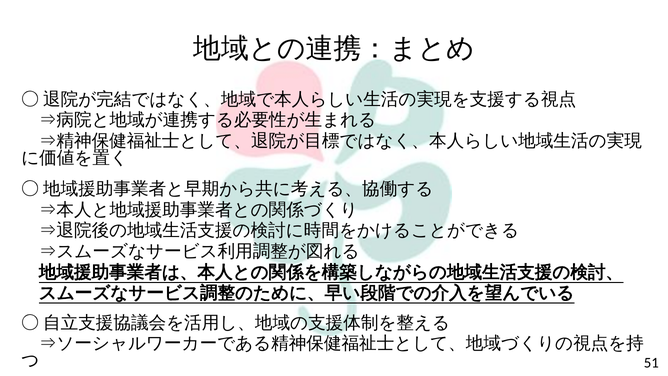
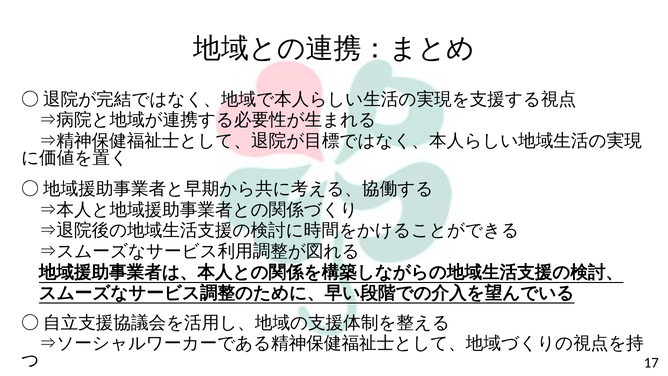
51: 51 -> 17
